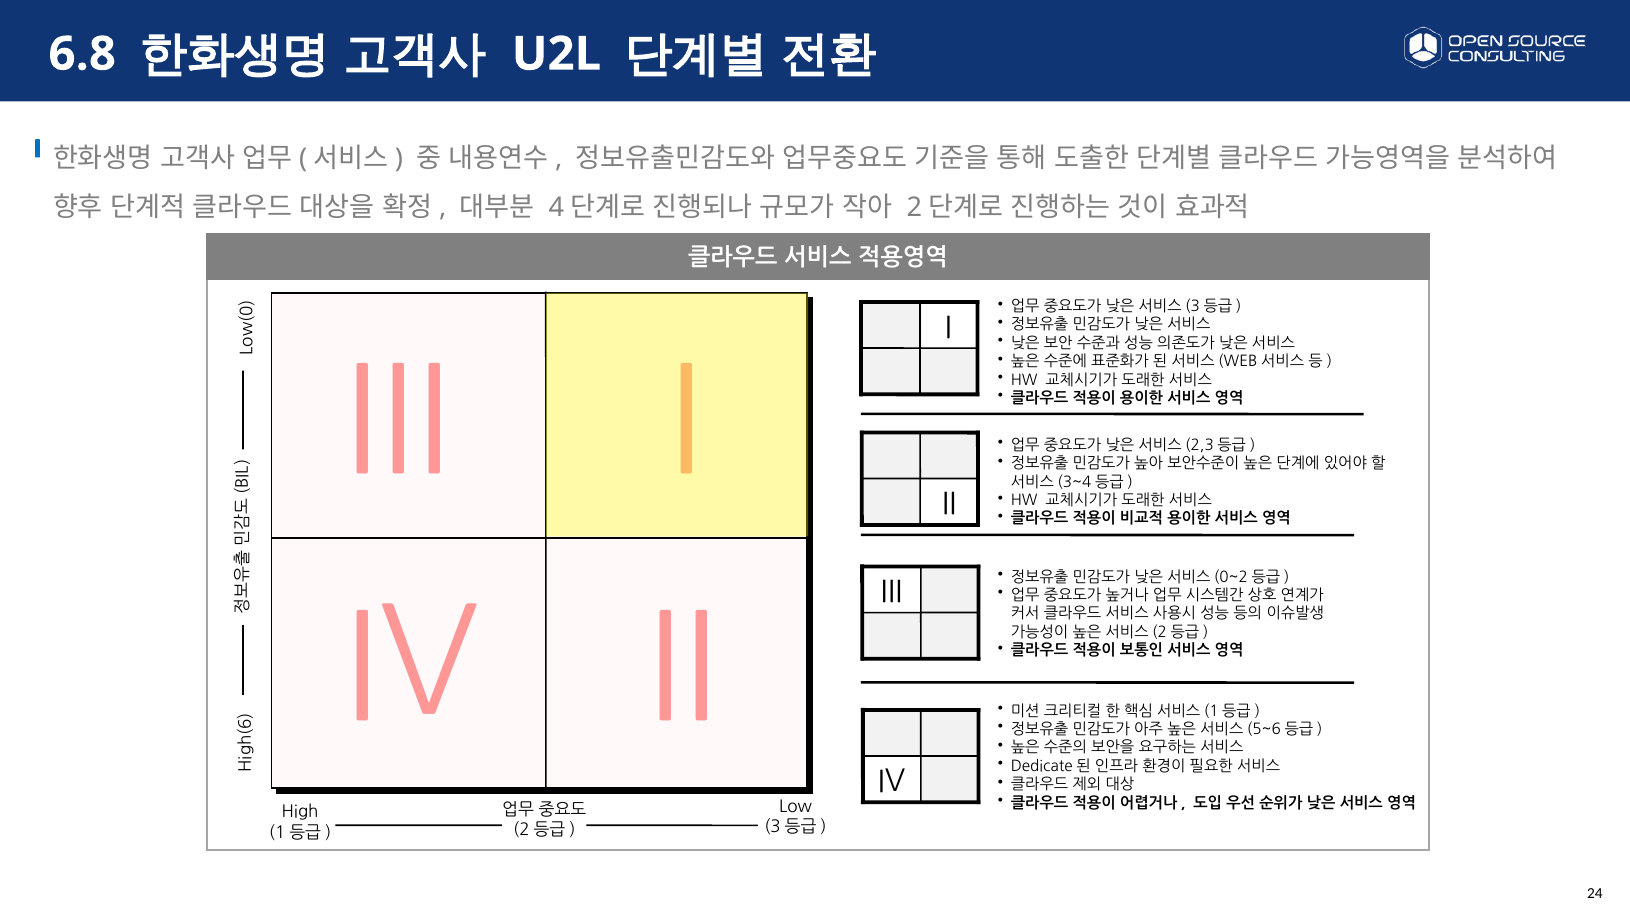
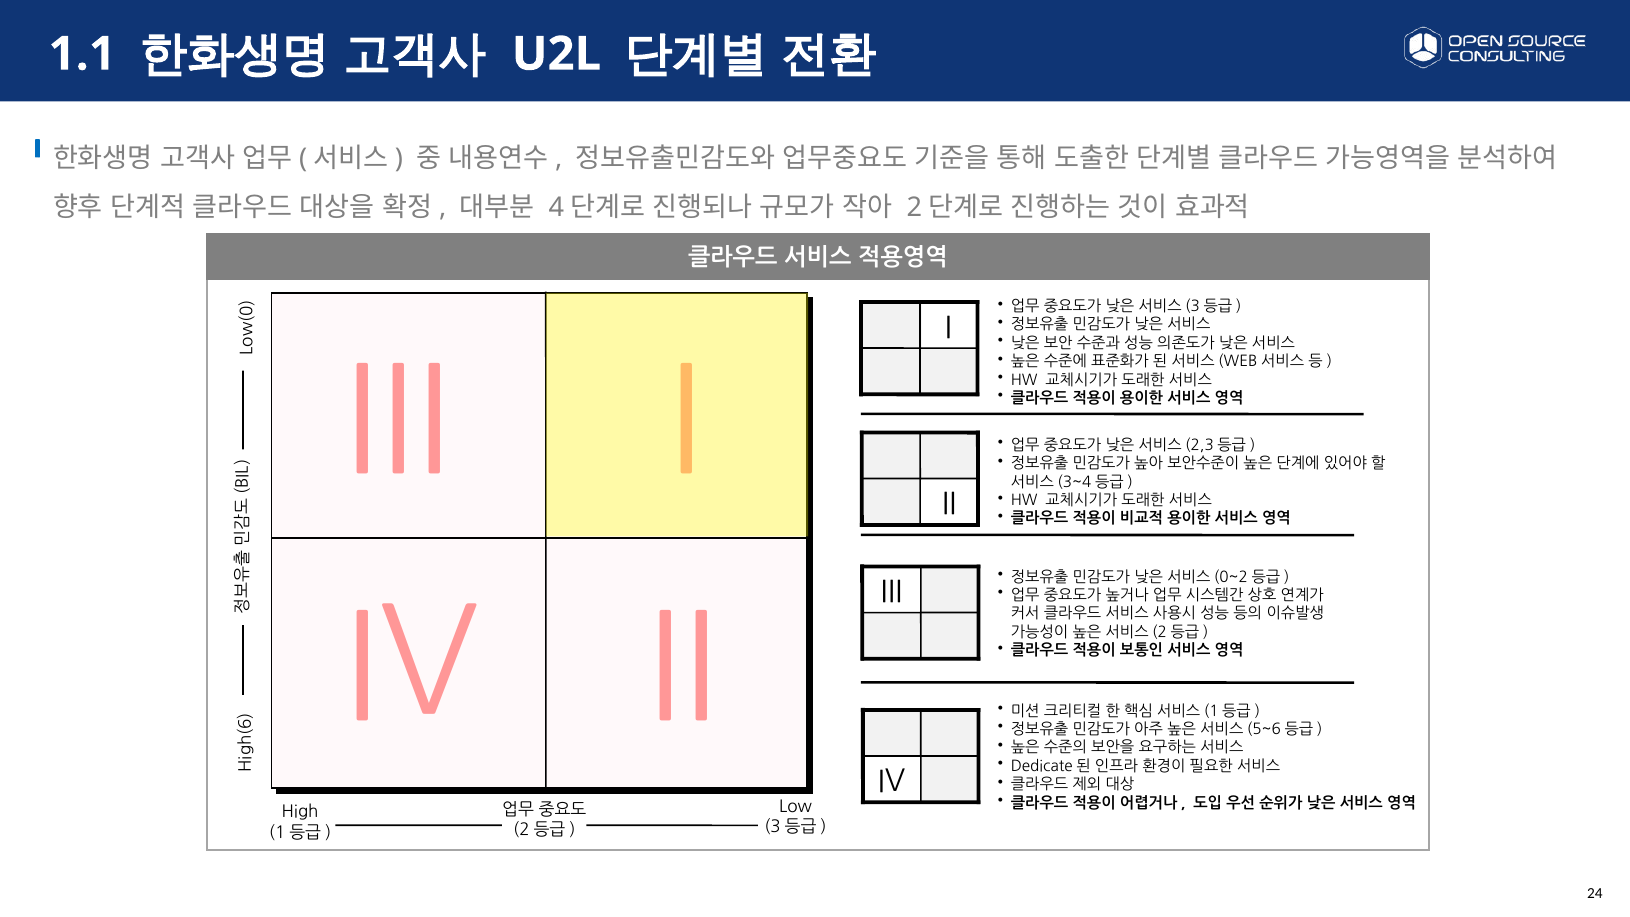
6.8: 6.8 -> 1.1
